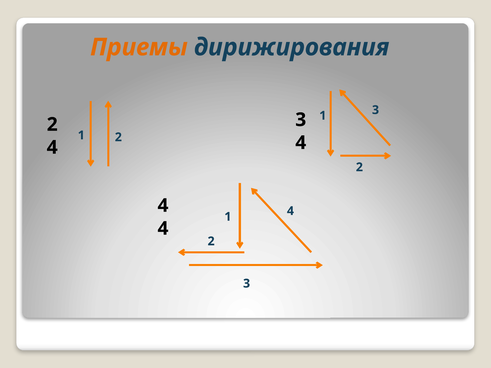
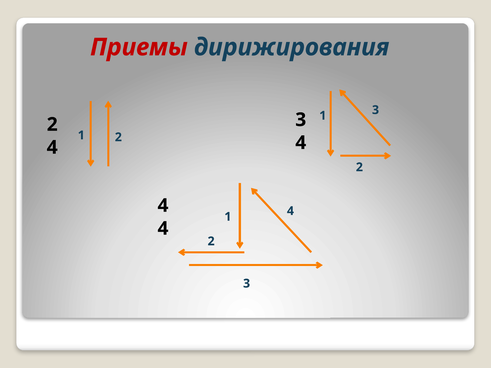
Приемы colour: orange -> red
